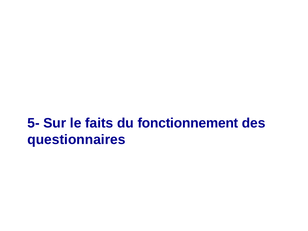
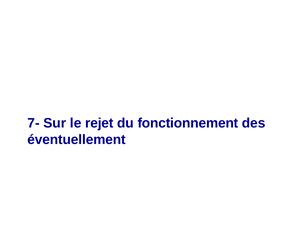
5-: 5- -> 7-
faits: faits -> rejet
questionnaires: questionnaires -> éventuellement
